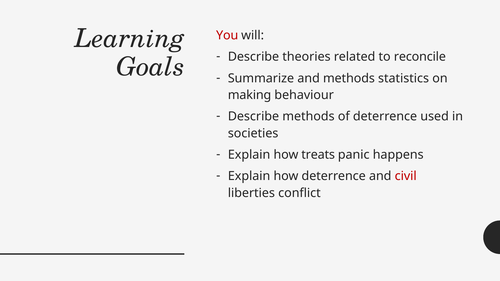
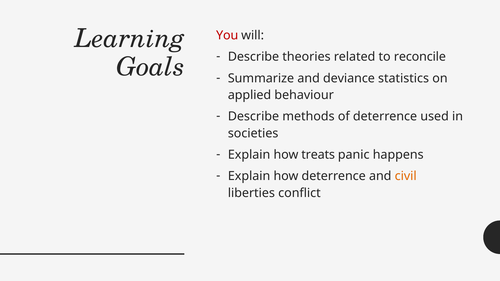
and methods: methods -> deviance
making: making -> applied
civil colour: red -> orange
